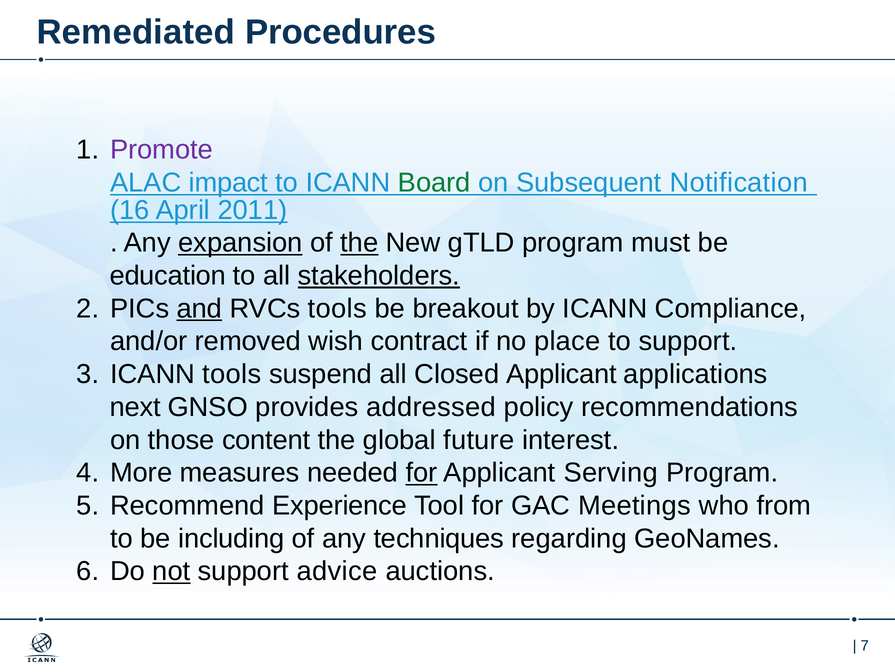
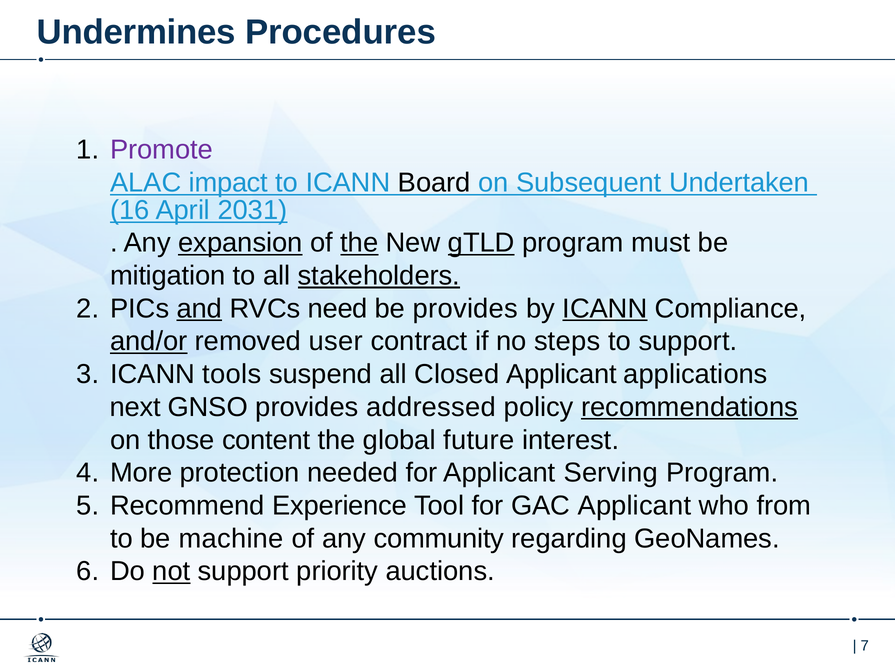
Remediated: Remediated -> Undermines
Board colour: green -> black
Notification: Notification -> Undertaken
2011: 2011 -> 2031
gTLD underline: none -> present
education: education -> mitigation
RVCs tools: tools -> need
be breakout: breakout -> provides
ICANN at (605, 308) underline: none -> present
and/or underline: none -> present
wish: wish -> user
place: place -> steps
recommendations underline: none -> present
measures: measures -> protection
for at (421, 472) underline: present -> none
GAC Meetings: Meetings -> Applicant
including: including -> machine
techniques: techniques -> community
advice: advice -> priority
